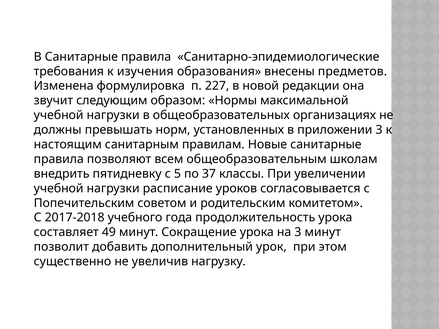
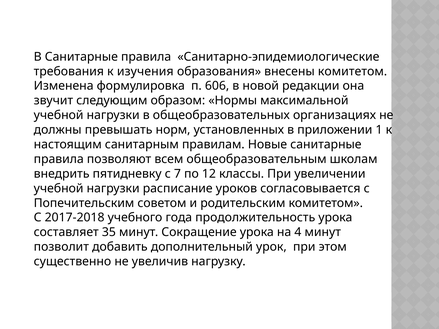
внесены предметов: предметов -> комитетом
227: 227 -> 606
приложении 3: 3 -> 1
5: 5 -> 7
37: 37 -> 12
49: 49 -> 35
на 3: 3 -> 4
